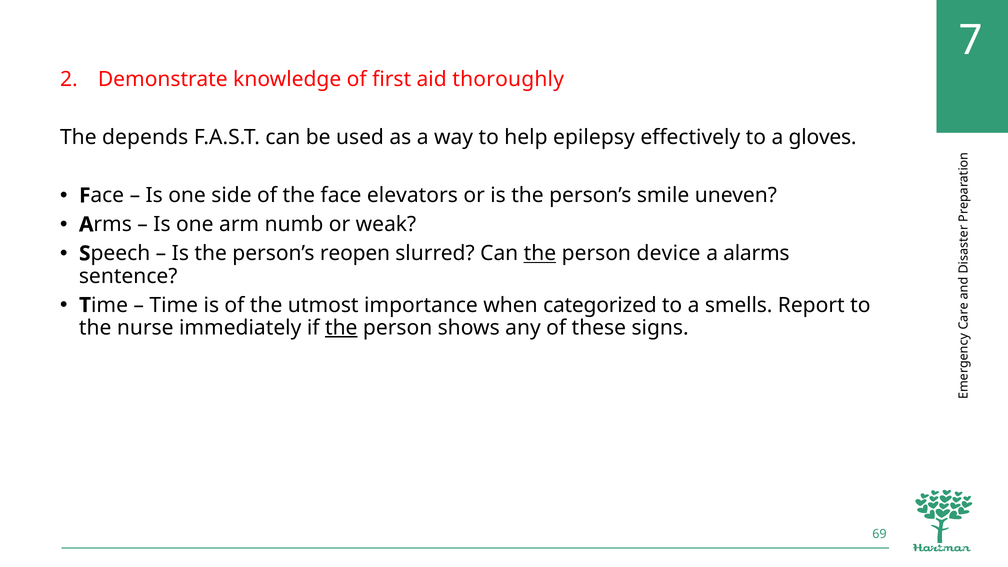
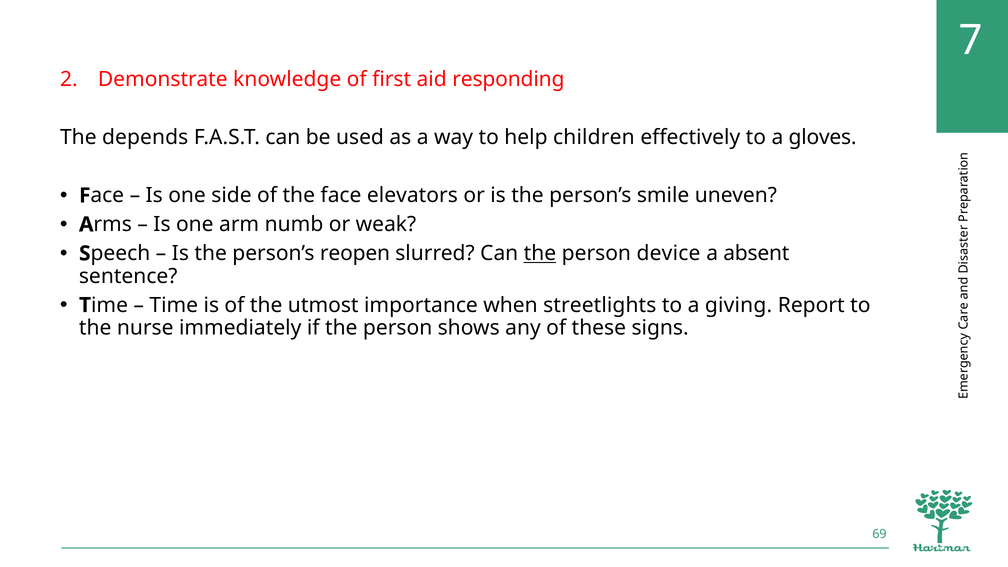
thoroughly: thoroughly -> responding
epilepsy: epilepsy -> children
alarms: alarms -> absent
categorized: categorized -> streetlights
smells: smells -> giving
the at (341, 328) underline: present -> none
